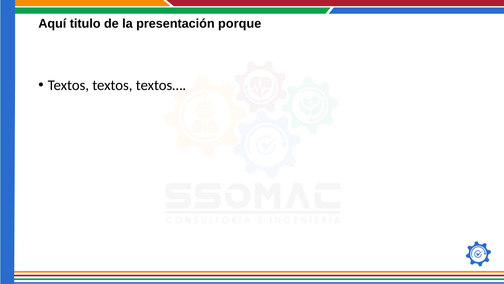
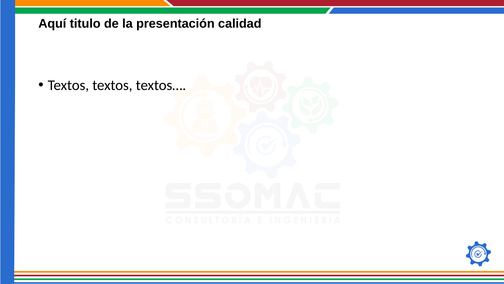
porque: porque -> calidad
